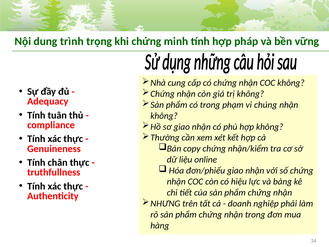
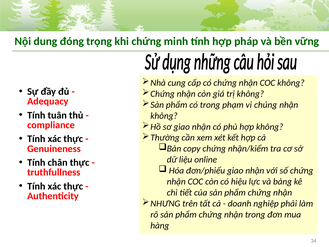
trình: trình -> đóng
